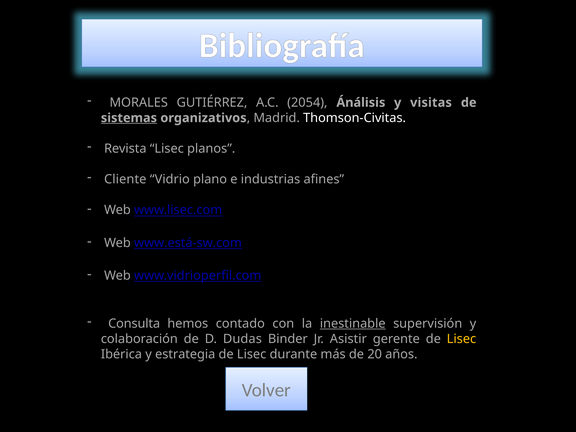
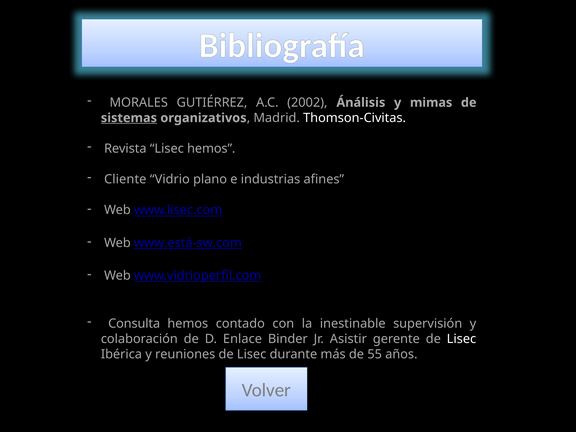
2054: 2054 -> 2002
visitas: visitas -> mimas
Lisec planos: planos -> hemos
inestinable underline: present -> none
Dudas: Dudas -> Enlace
Lisec at (461, 339) colour: yellow -> white
estrategia: estrategia -> reuniones
20: 20 -> 55
